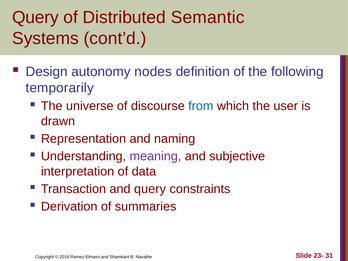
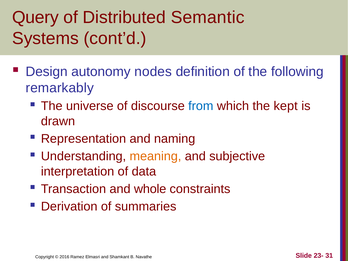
temporarily: temporarily -> remarkably
user: user -> kept
meaning colour: purple -> orange
and query: query -> whole
